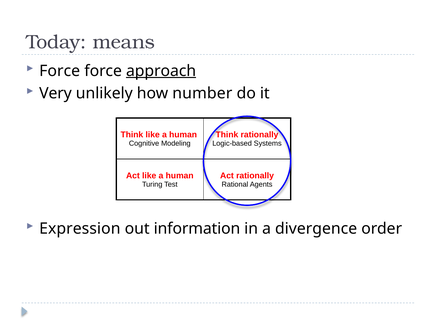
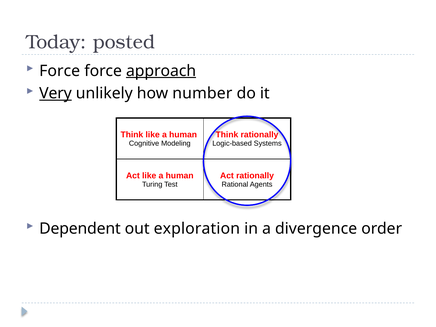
means: means -> posted
Very underline: none -> present
Expression: Expression -> Dependent
information: information -> exploration
